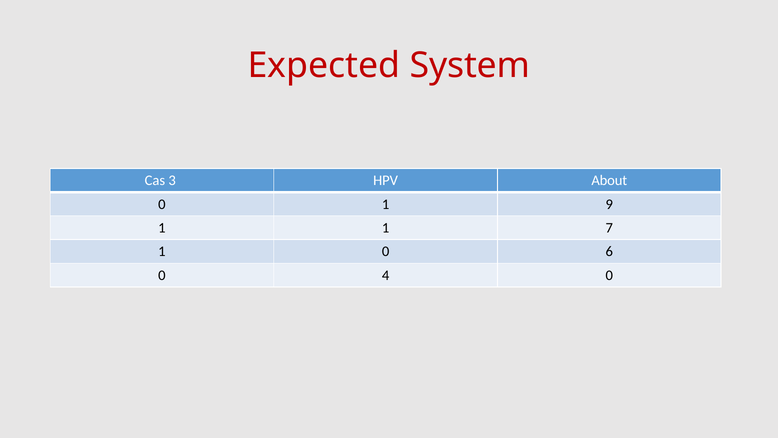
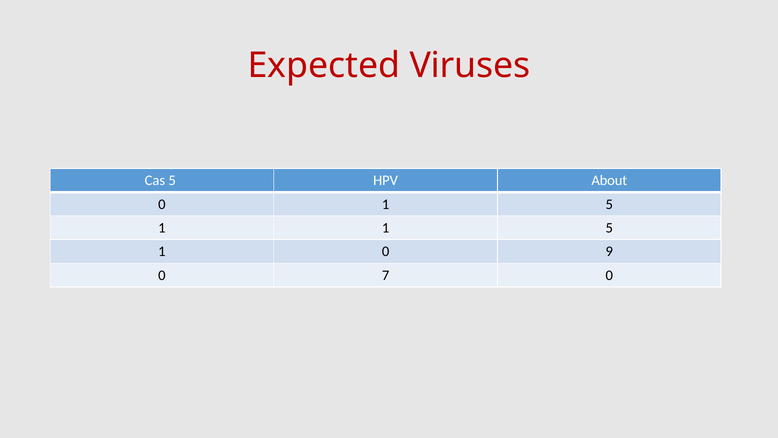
System: System -> Viruses
Cas 3: 3 -> 5
0 1 9: 9 -> 5
1 1 7: 7 -> 5
6: 6 -> 9
4: 4 -> 7
